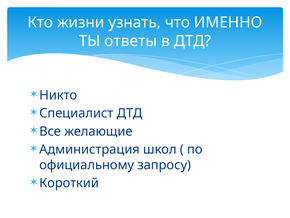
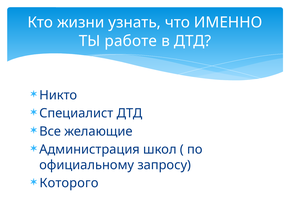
ответы: ответы -> работе
Короткий: Короткий -> Которого
